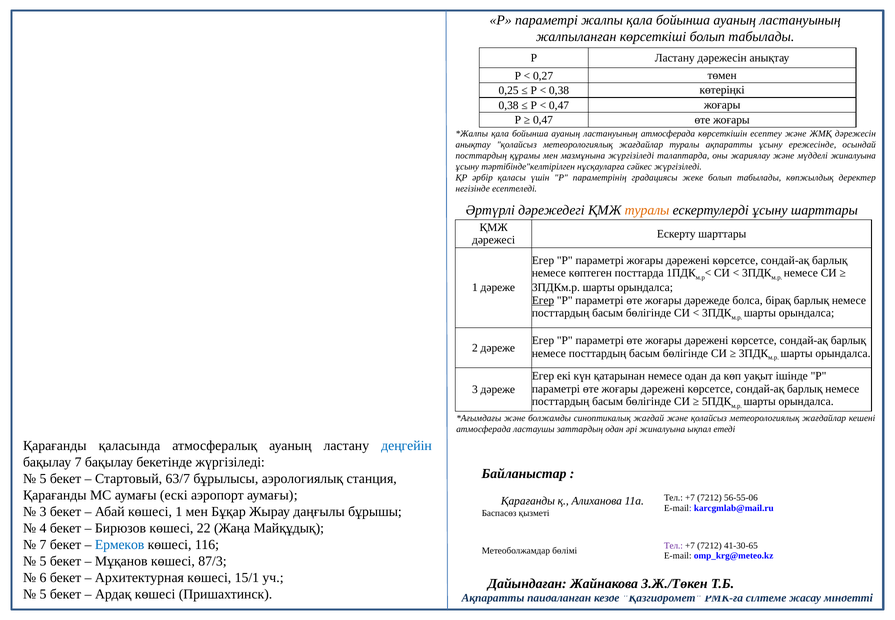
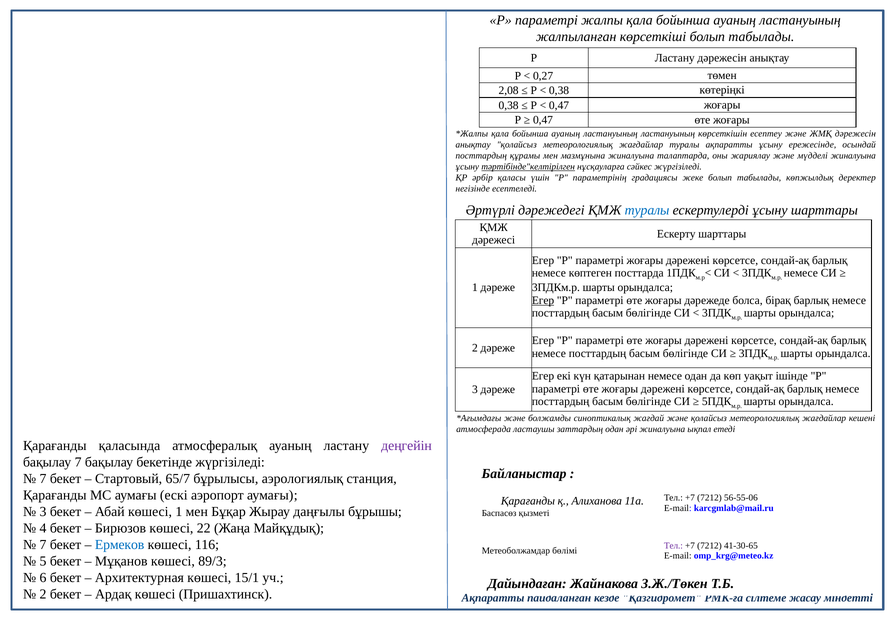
0,25: 0,25 -> 2,08
ластануының атмосферада: атмосферада -> ластануының
мазмұнына жүргізіледі: жүргізіледі -> жиналуына
тәртібінде"келтірілген underline: none -> present
туралы at (647, 210) colour: orange -> blue
деңгейін colour: blue -> purple
5 at (43, 478): 5 -> 7
63/7: 63/7 -> 65/7
87/3: 87/3 -> 89/3
5 at (43, 594): 5 -> 2
